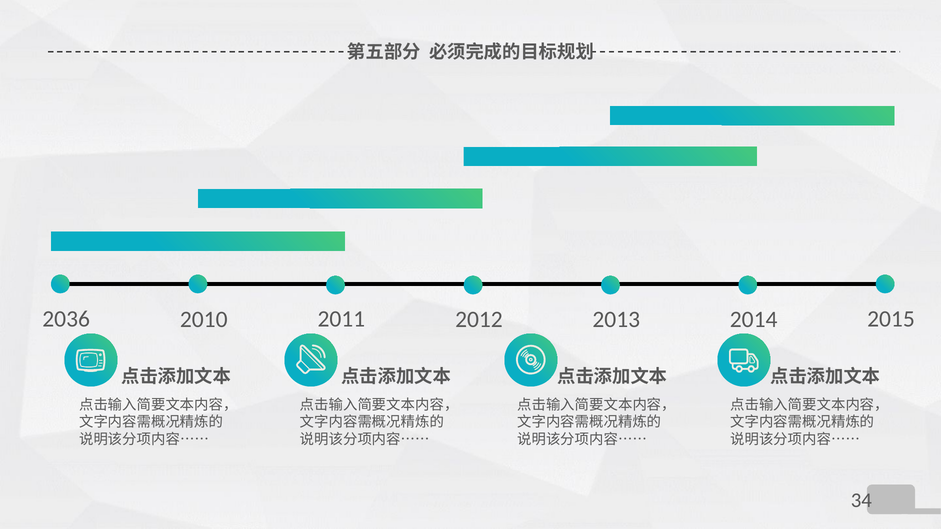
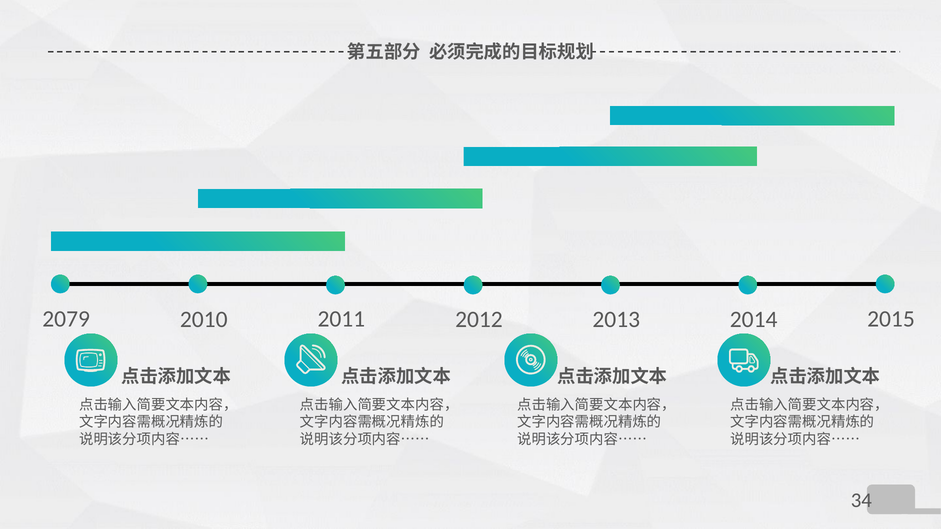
2036: 2036 -> 2079
